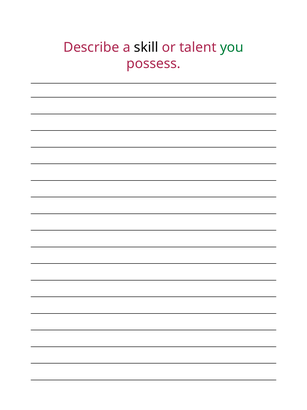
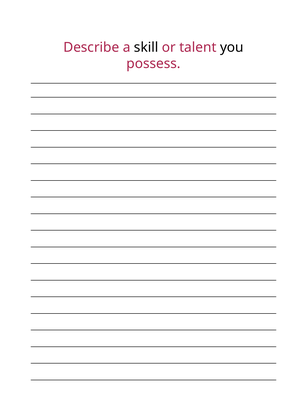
you colour: green -> black
